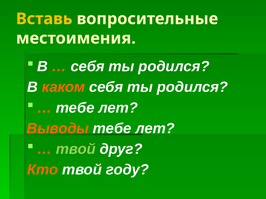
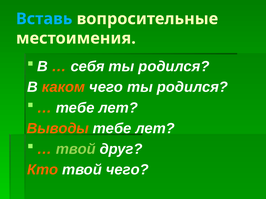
Вставь colour: yellow -> light blue
каком себя: себя -> чего
твой году: году -> чего
